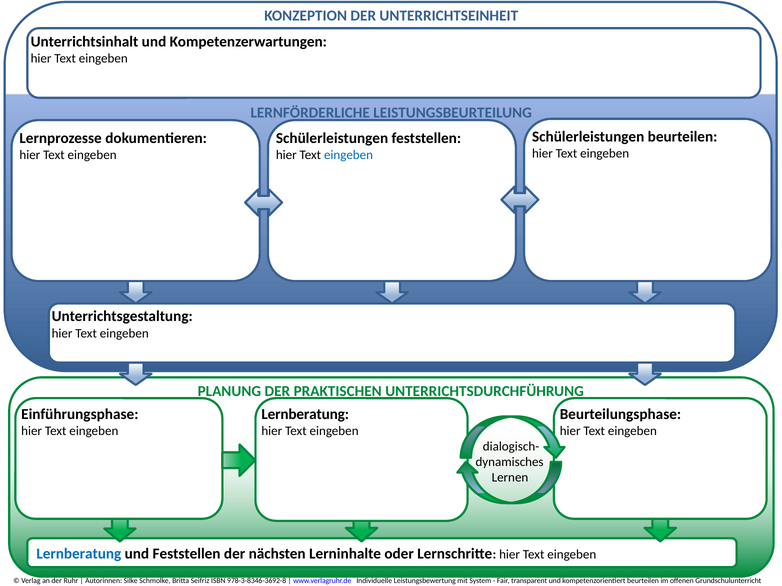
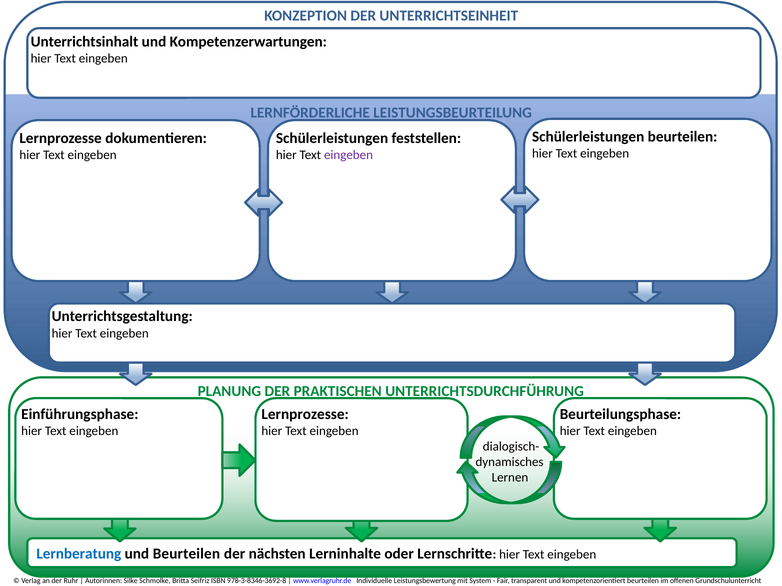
eingeben at (349, 155) colour: blue -> purple
Lernberatung at (305, 415): Lernberatung -> Lernprozesse
und Feststellen: Feststellen -> Beurteilen
